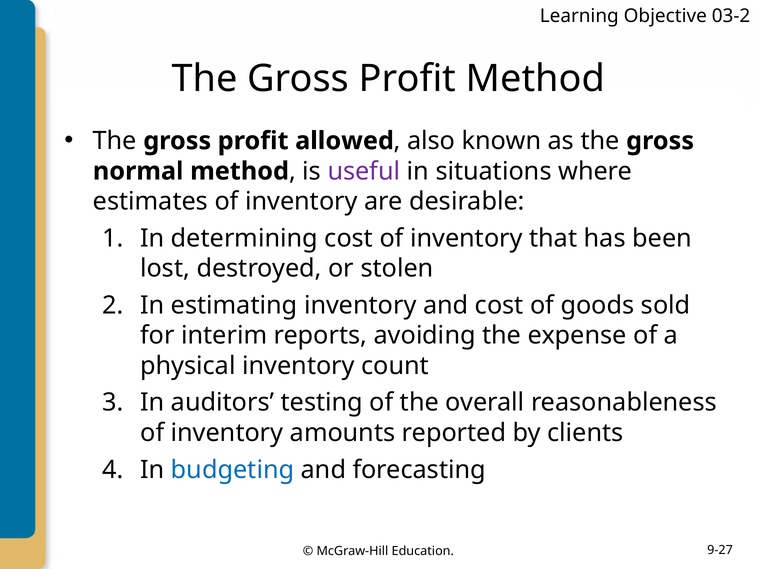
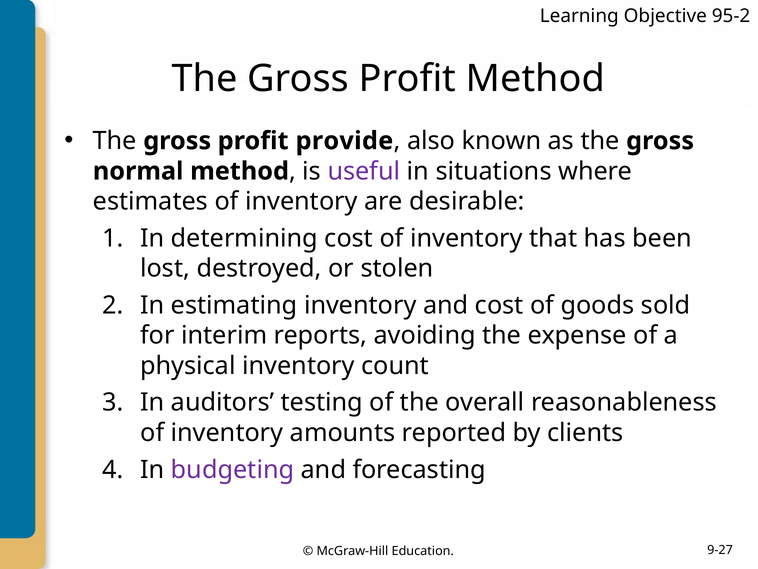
03-2: 03-2 -> 95-2
allowed: allowed -> provide
budgeting colour: blue -> purple
